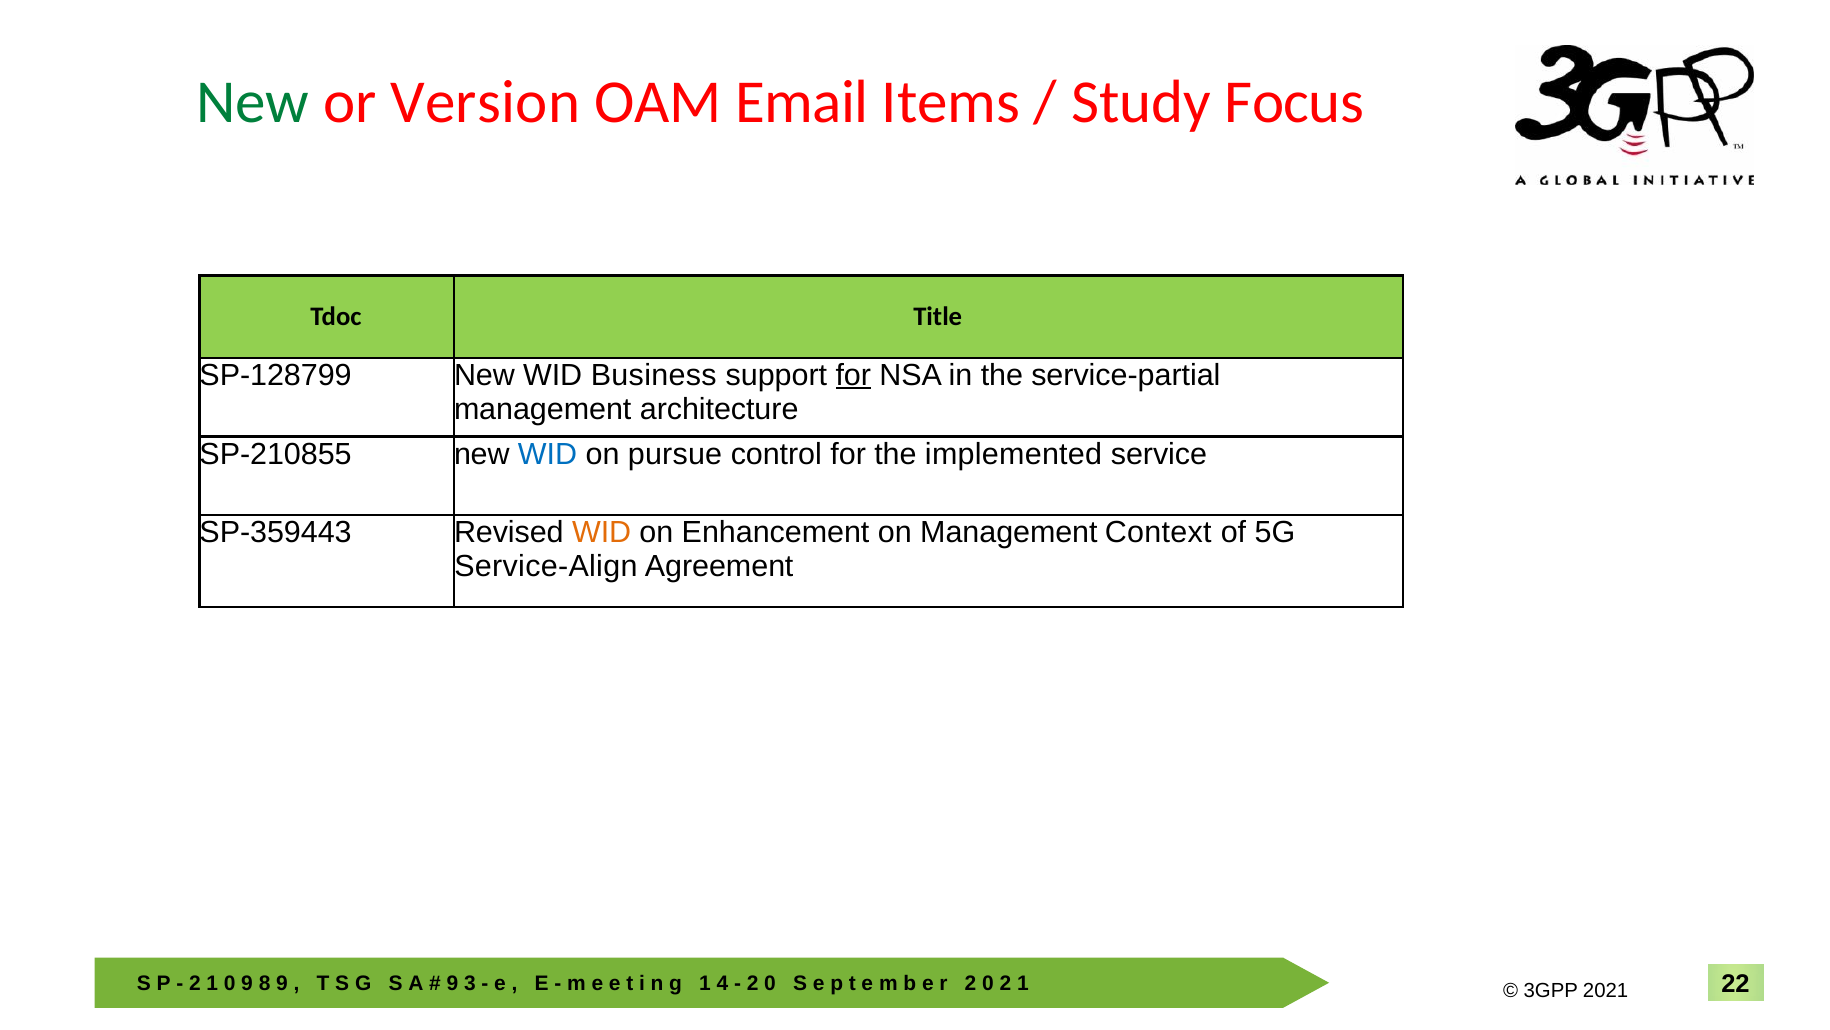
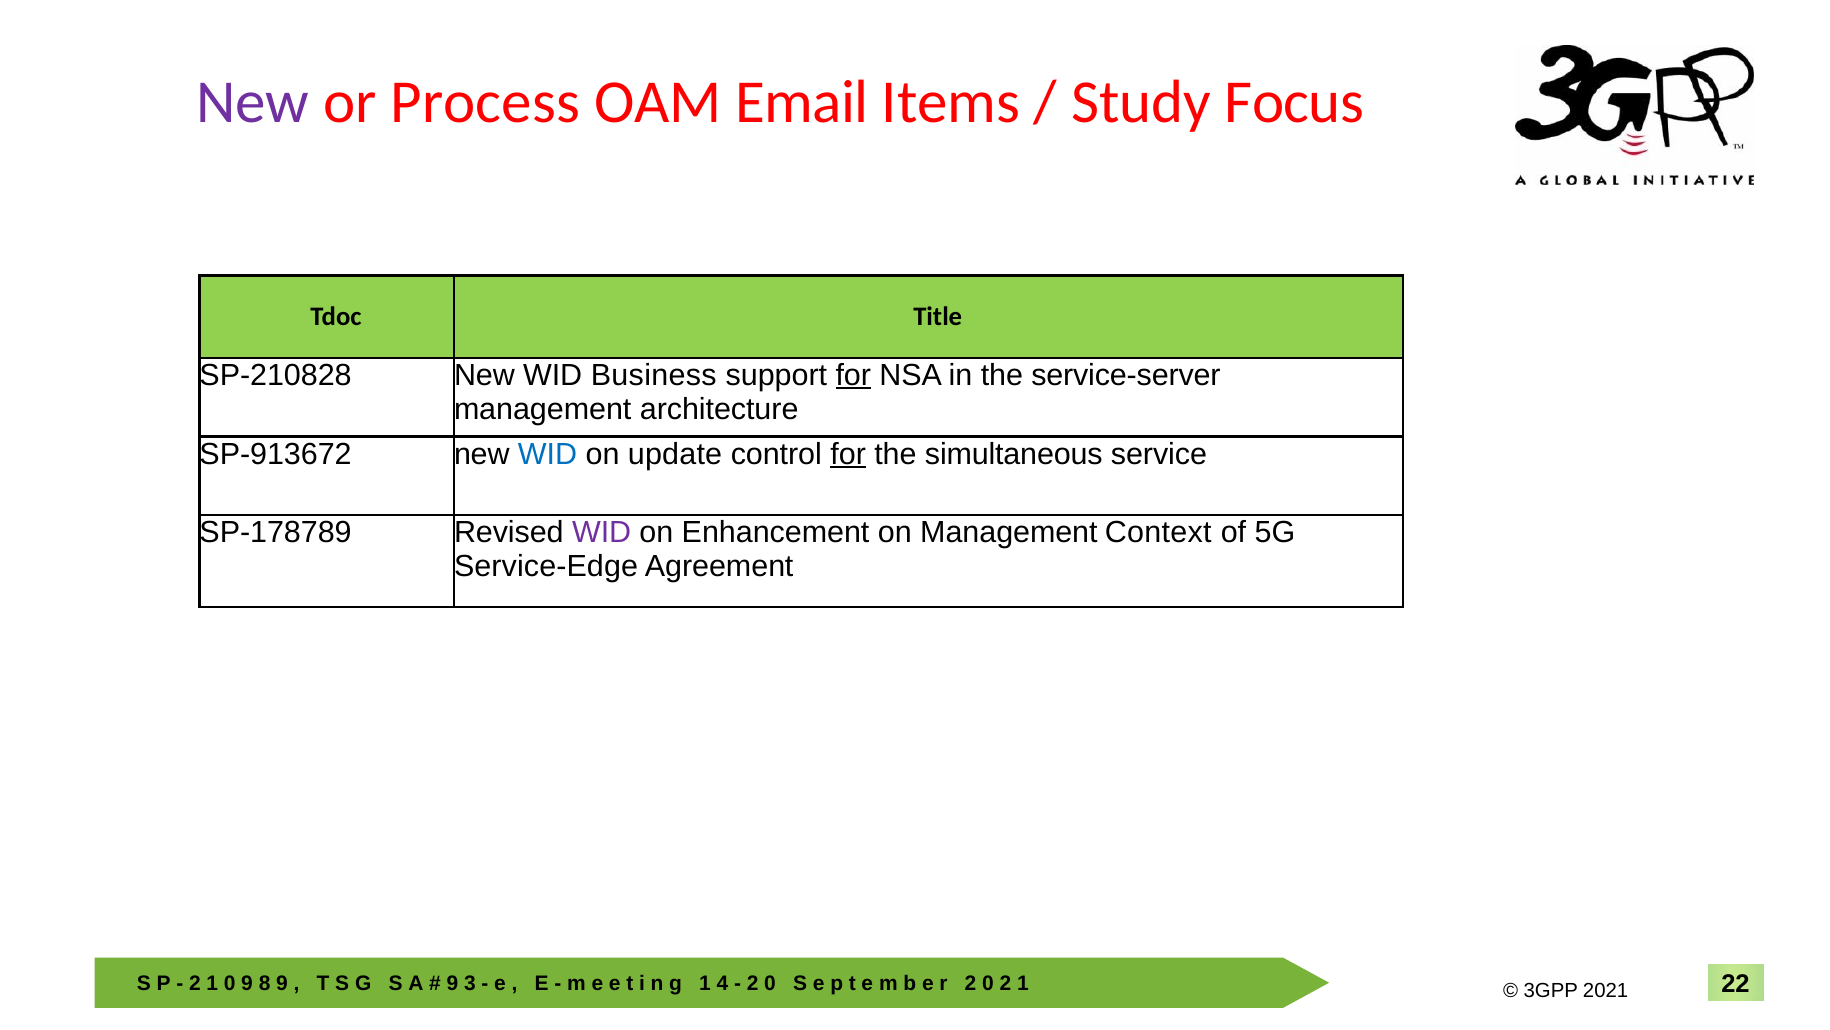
New at (253, 103) colour: green -> purple
Version: Version -> Process
SP-128799: SP-128799 -> SP-210828
service-partial: service-partial -> service-server
SP-210855: SP-210855 -> SP-913672
pursue: pursue -> update
for at (848, 454) underline: none -> present
implemented: implemented -> simultaneous
SP-359443: SP-359443 -> SP-178789
WID at (602, 532) colour: orange -> purple
Service-Align: Service-Align -> Service-Edge
